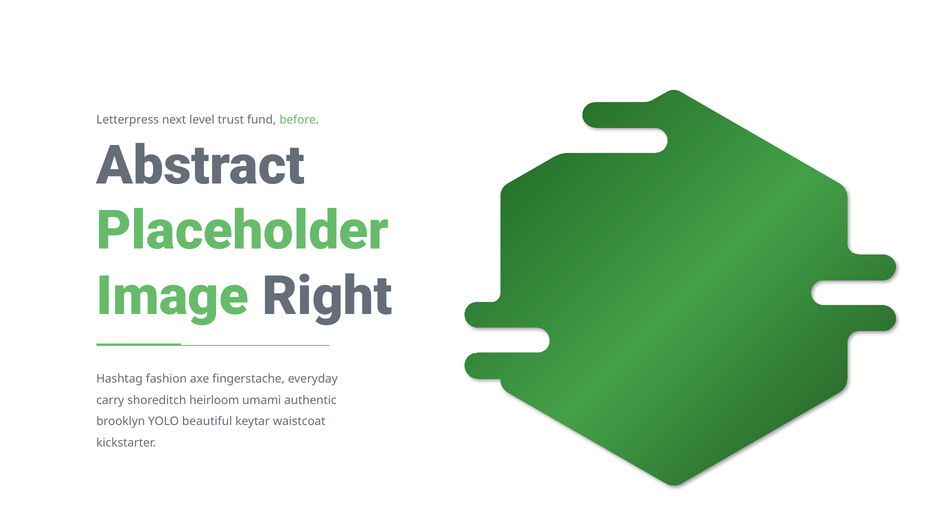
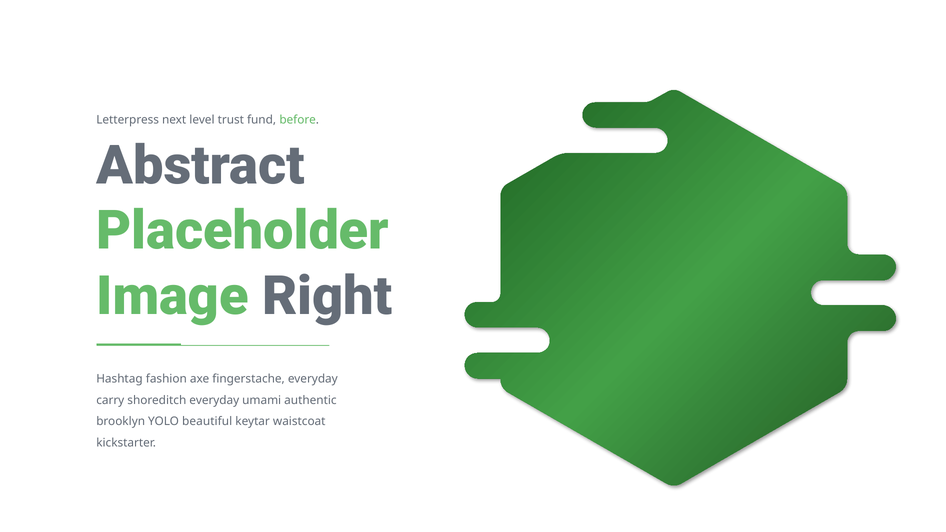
shoreditch heirloom: heirloom -> everyday
